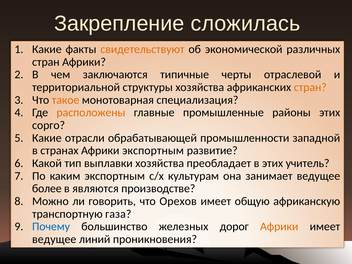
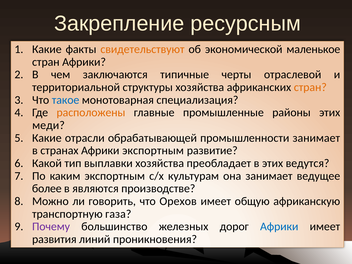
сложилась: сложилась -> ресурсным
различных: различных -> маленькое
такое colour: orange -> blue
сорго: сорго -> меди
промышленности западной: западной -> занимает
учитель: учитель -> ведутся
Почему colour: blue -> purple
Африки at (279, 227) colour: orange -> blue
ведущее at (54, 239): ведущее -> развития
